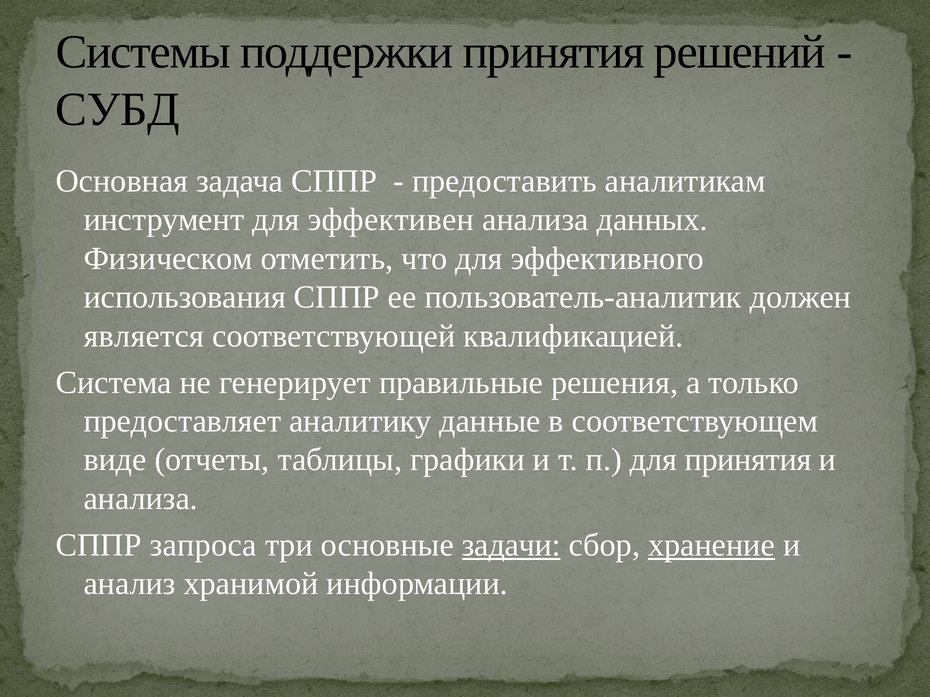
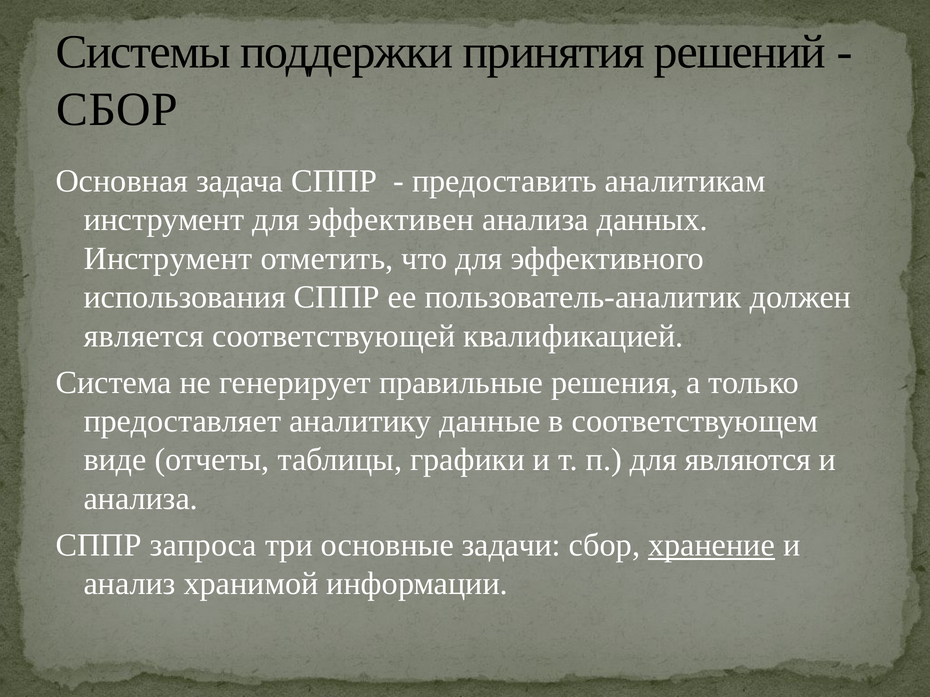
СУБД at (118, 110): СУБД -> СБОР
Физическом at (168, 259): Физическом -> Инструмент
для принятия: принятия -> являются
задачи underline: present -> none
